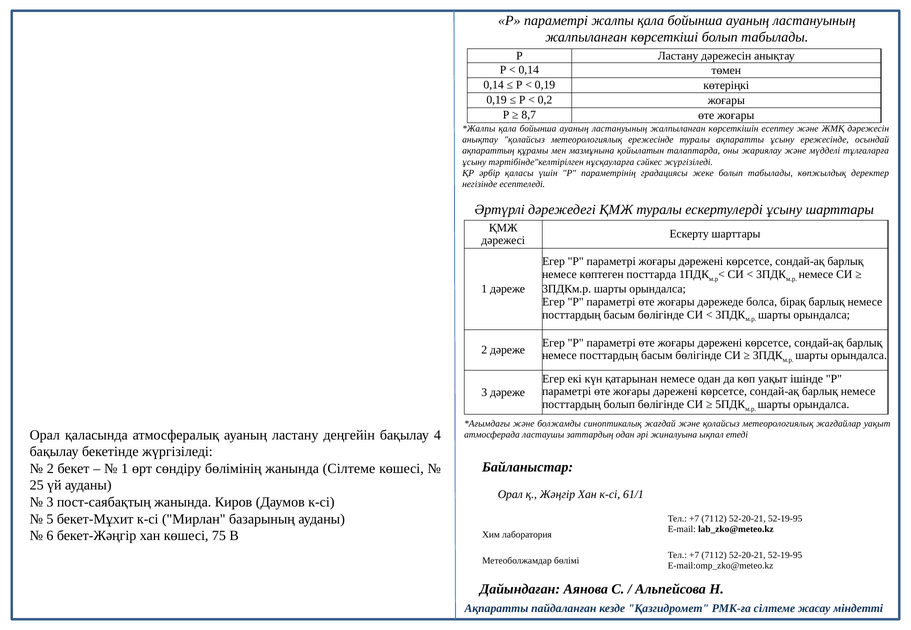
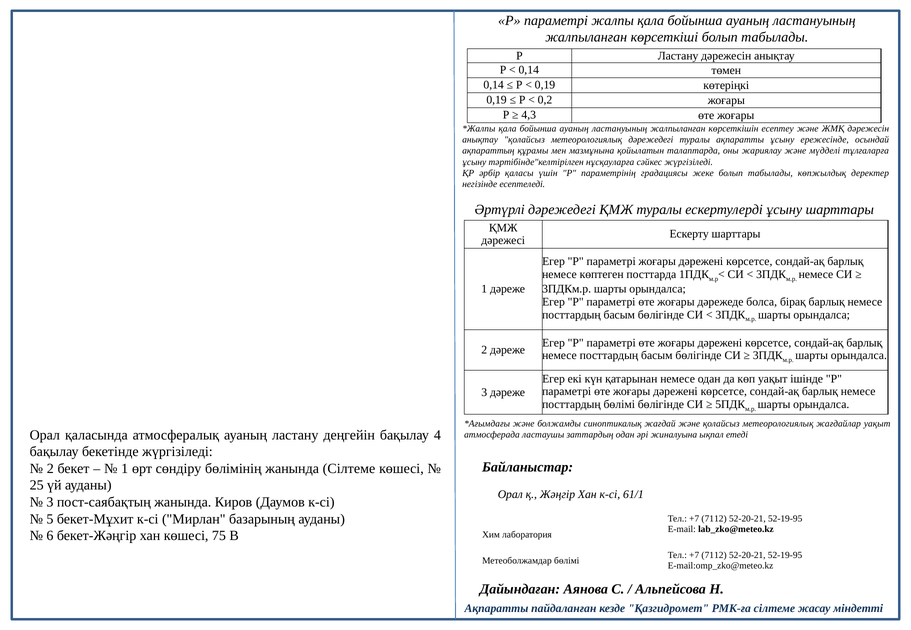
8,7: 8,7 -> 4,3
метеорологиялық ережесінде: ережесінде -> дәрежедегі
посттардың болып: болып -> бөлімі
